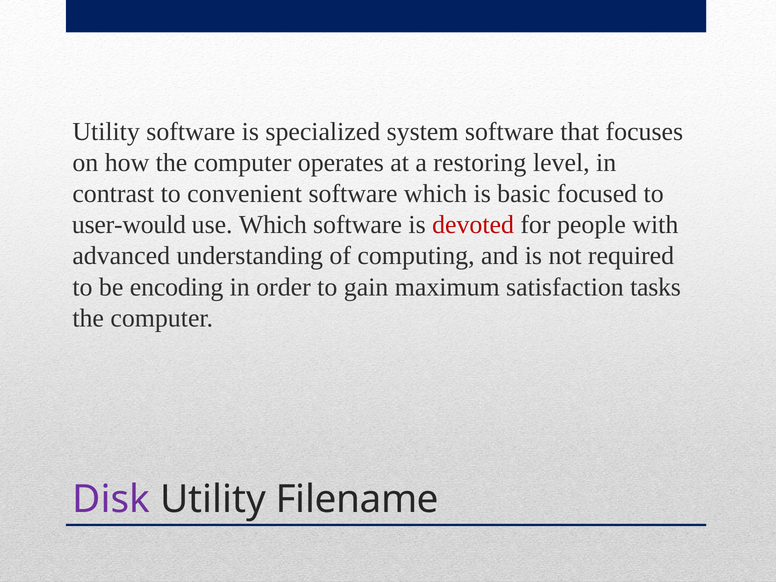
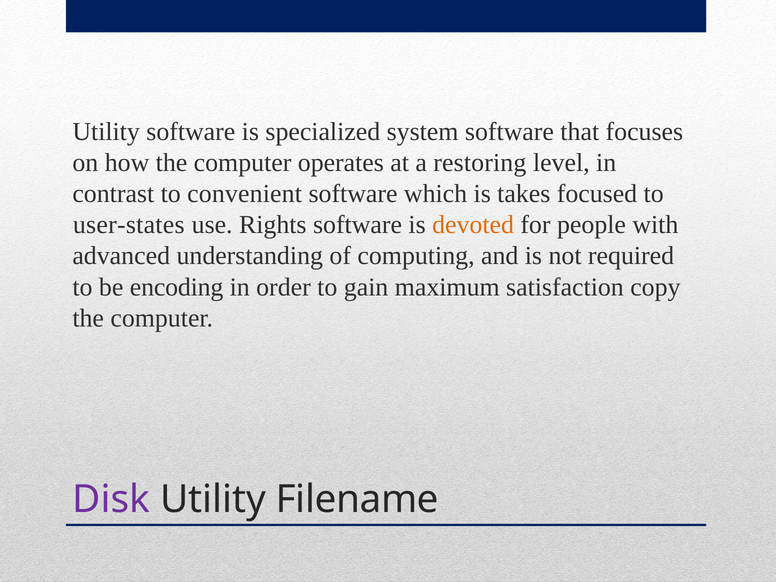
basic: basic -> takes
user-would: user-would -> user-states
use Which: Which -> Rights
devoted colour: red -> orange
tasks: tasks -> copy
